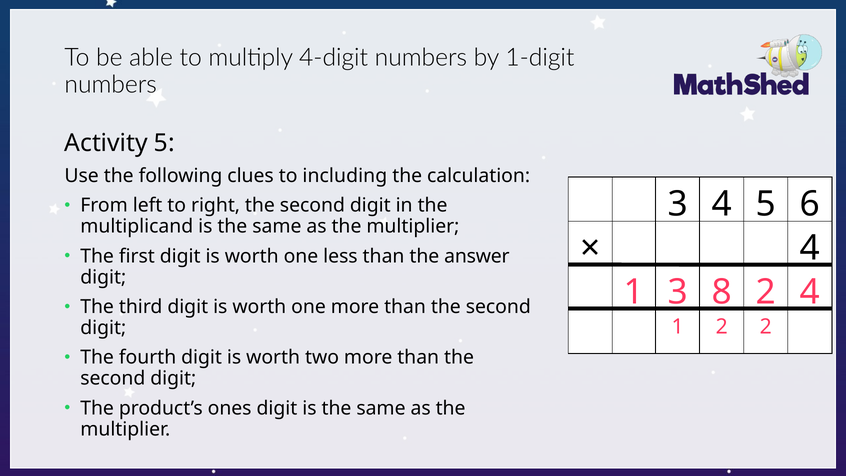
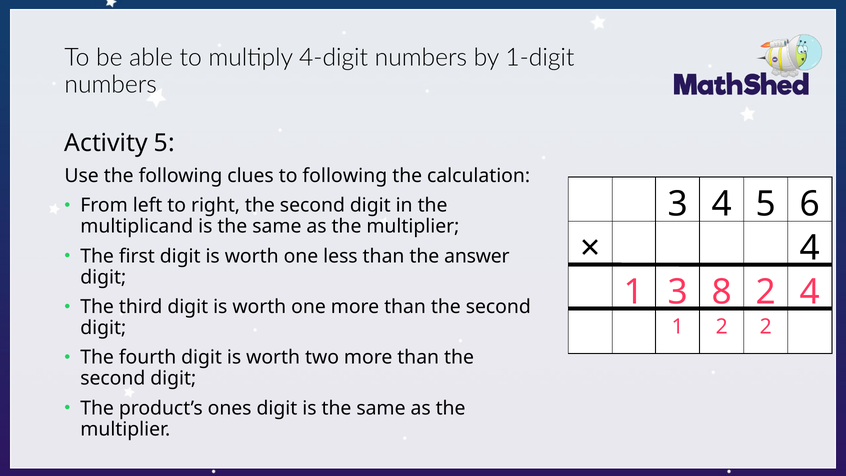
to including: including -> following
